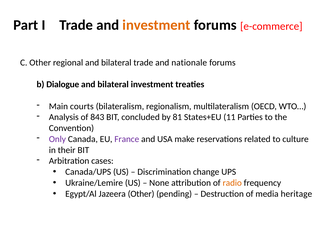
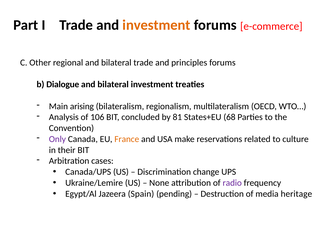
nationale: nationale -> principles
courts: courts -> arising
843: 843 -> 106
11: 11 -> 68
France colour: purple -> orange
radio colour: orange -> purple
Jazeera Other: Other -> Spain
